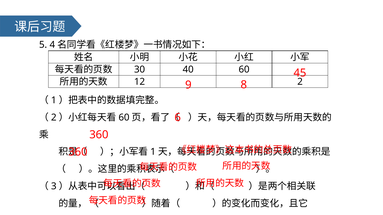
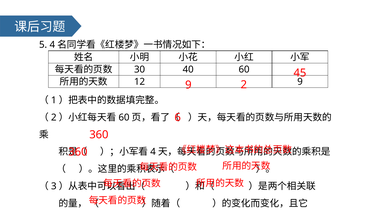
12 2: 2 -> 9
9 8: 8 -> 2
1 at (153, 152): 1 -> 4
